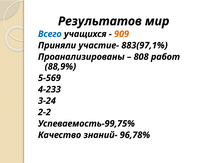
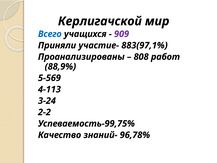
Результатов: Результатов -> Керлигачской
909 colour: orange -> purple
4-233: 4-233 -> 4-113
